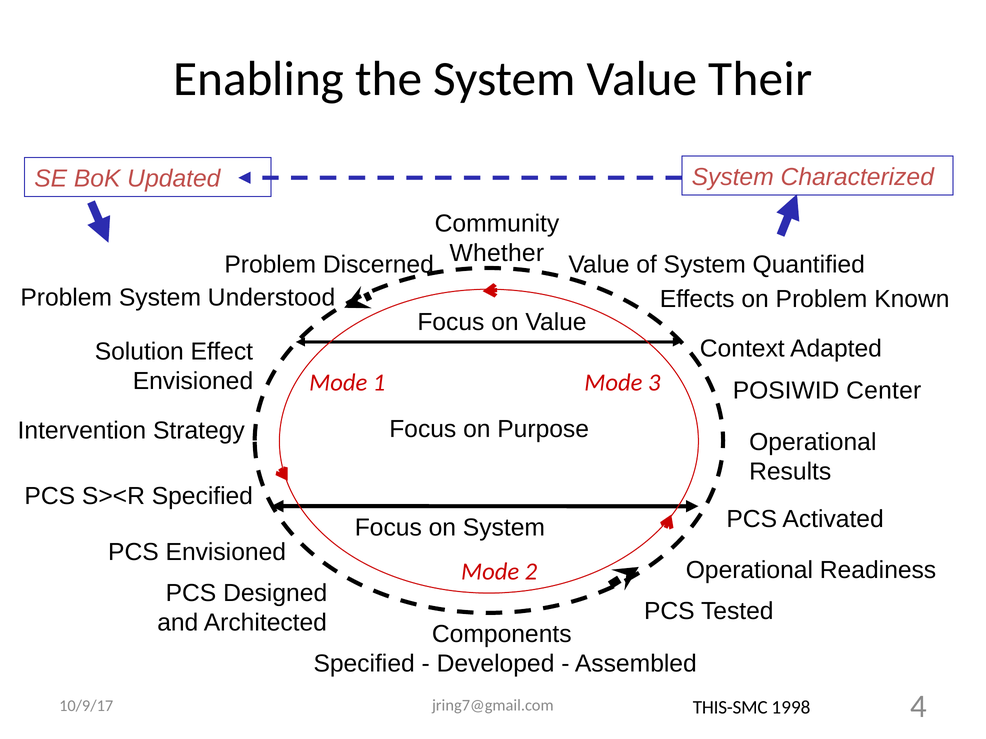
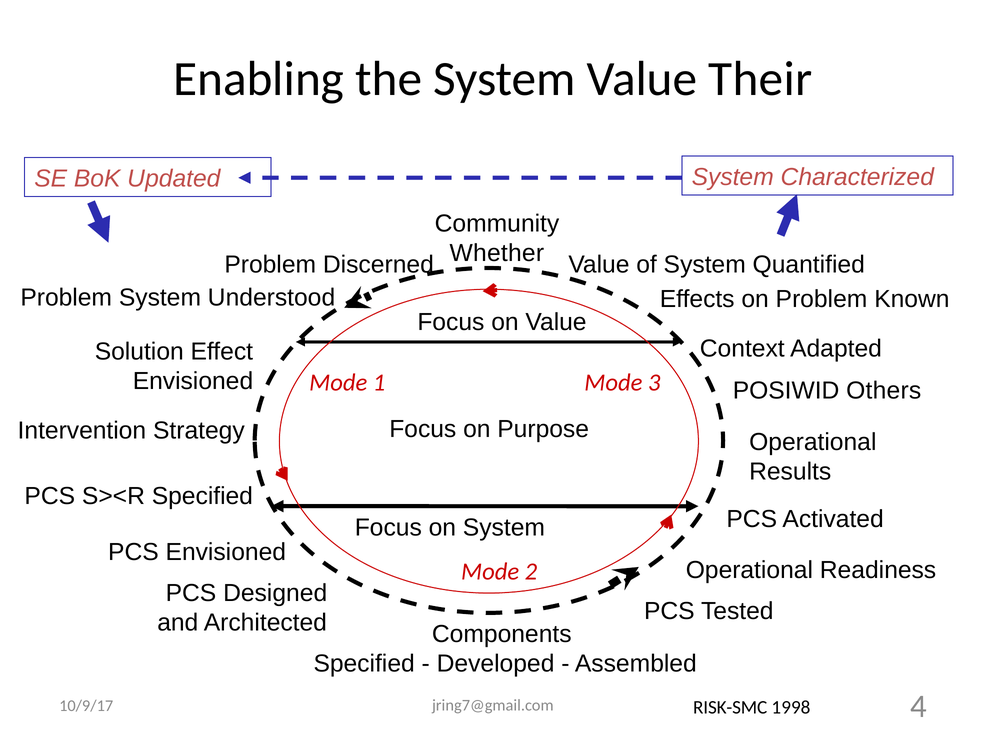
Center: Center -> Others
THIS-SMC: THIS-SMC -> RISK-SMC
